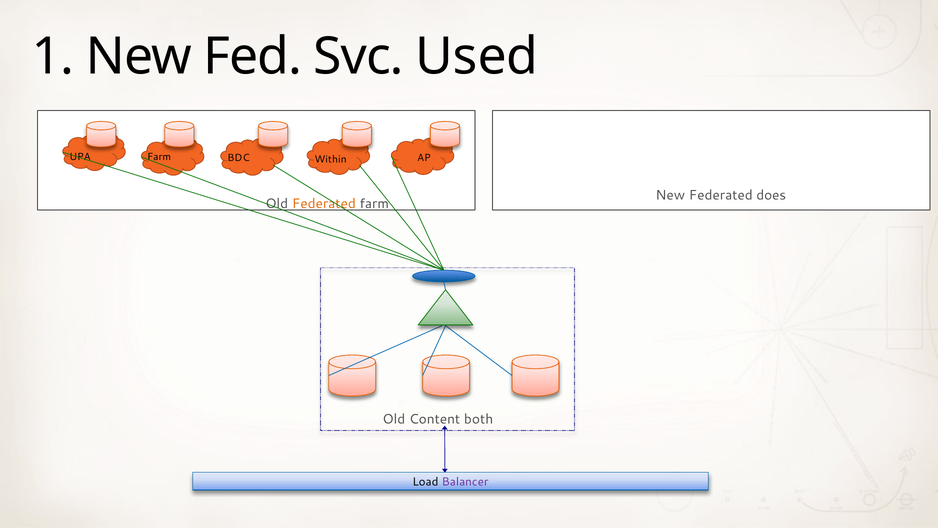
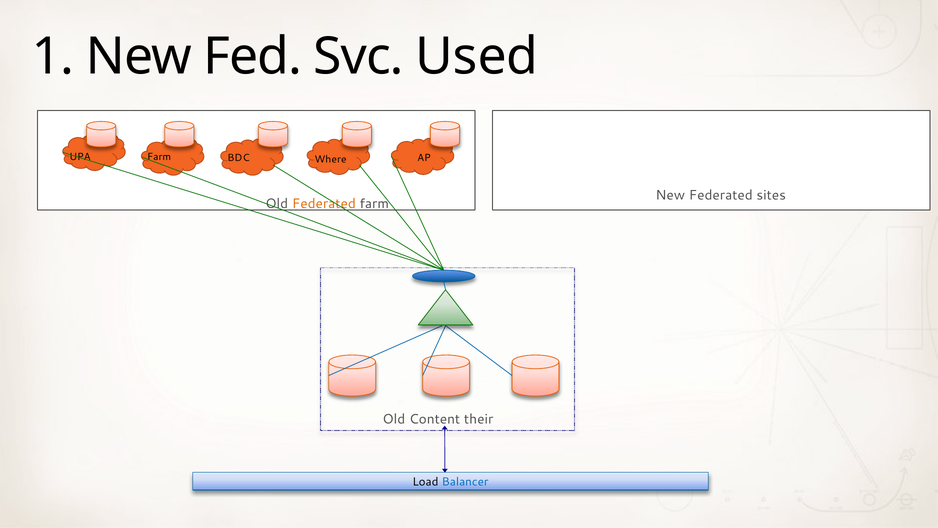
Within: Within -> Where
does: does -> sites
both: both -> their
Balancer colour: purple -> blue
